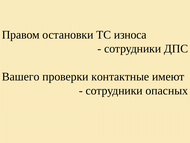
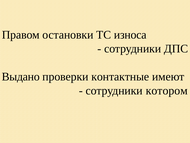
Вашего: Вашего -> Выдано
опасных: опасных -> котором
